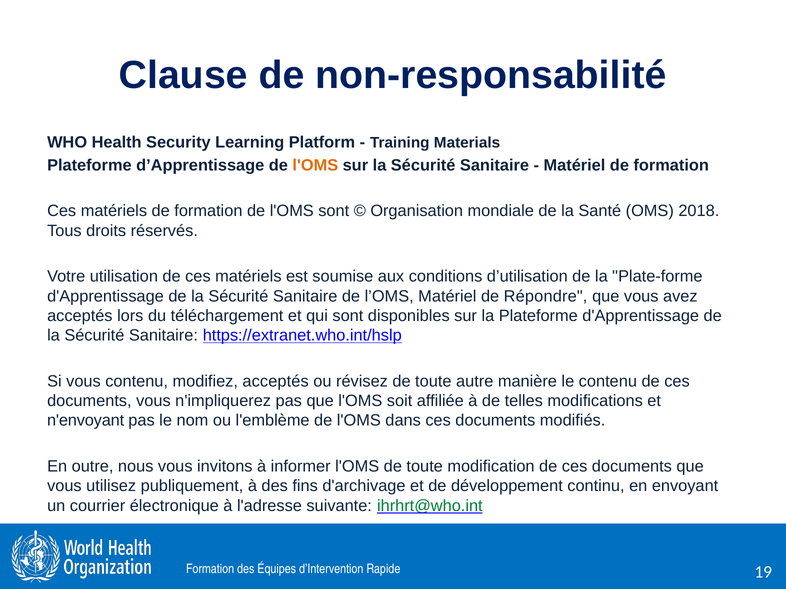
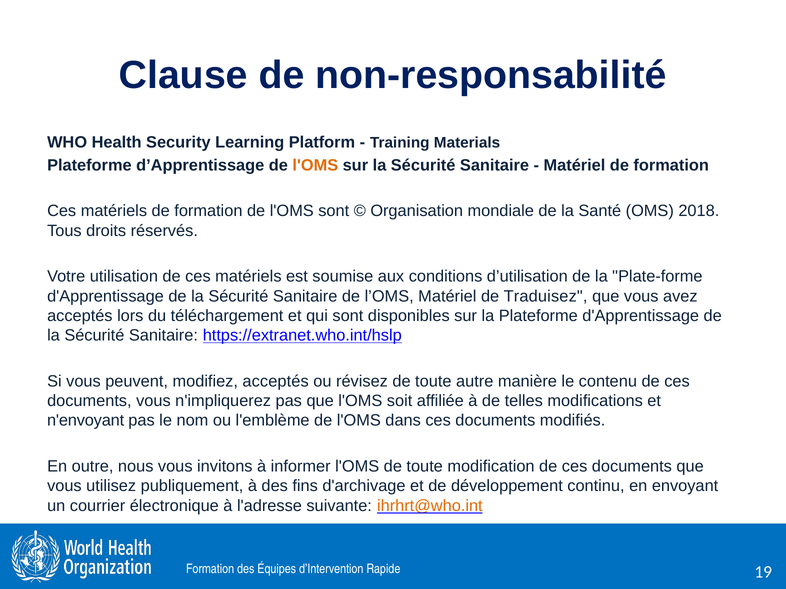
Répondre: Répondre -> Traduisez
vous contenu: contenu -> peuvent
ihrhrt@who.int colour: green -> orange
